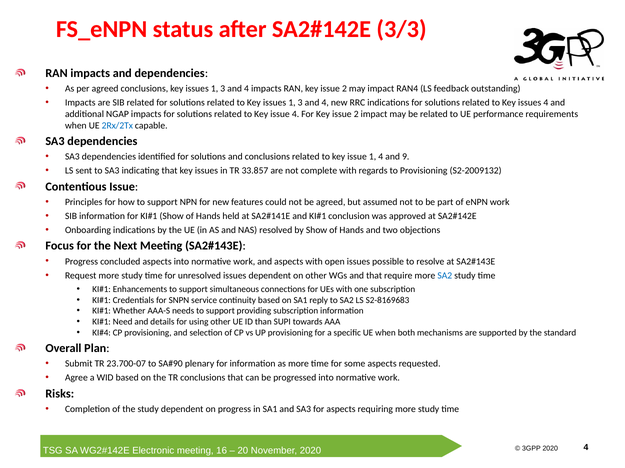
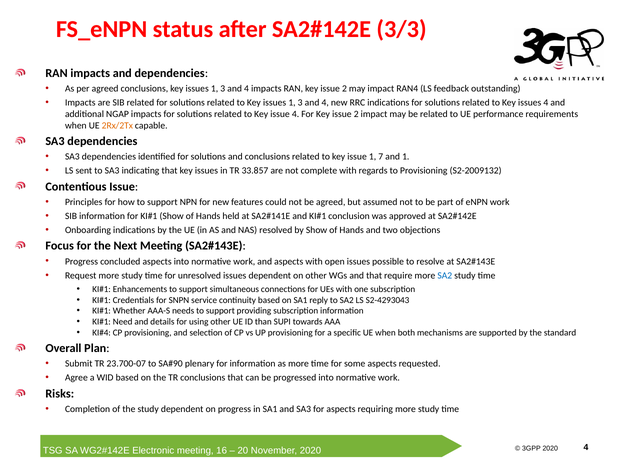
2Rx/2Tx colour: blue -> orange
1 4: 4 -> 7
and 9: 9 -> 1
S2-8169683: S2-8169683 -> S2-4293043
